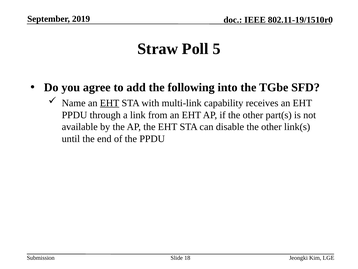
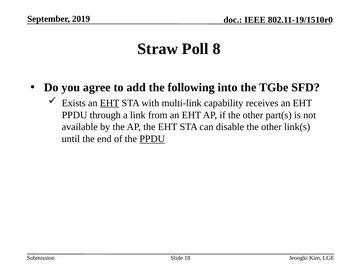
5: 5 -> 8
Name: Name -> Exists
PPDU at (152, 139) underline: none -> present
